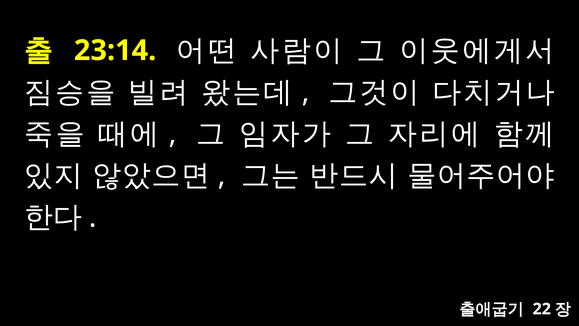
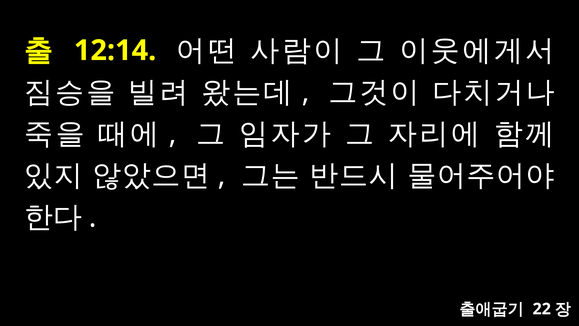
23:14: 23:14 -> 12:14
